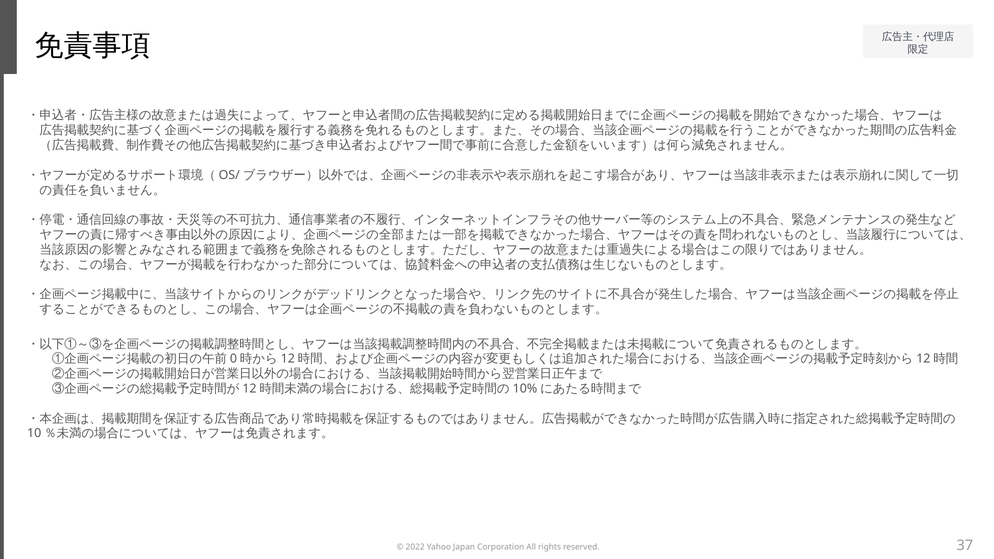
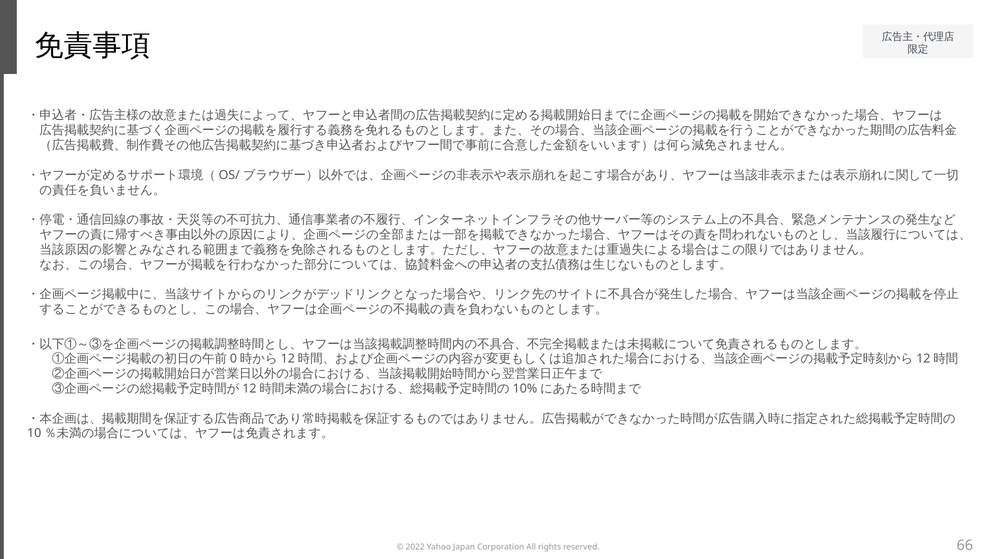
37: 37 -> 66
